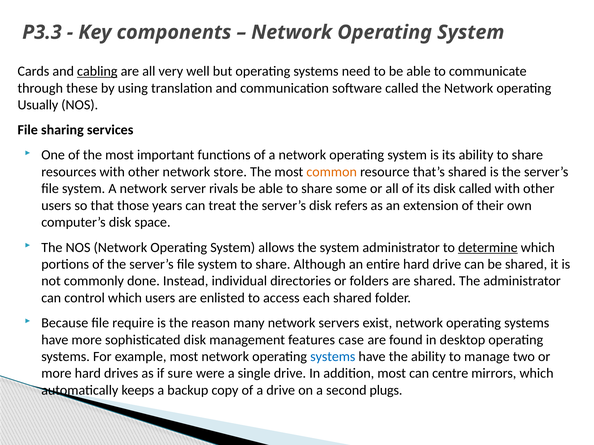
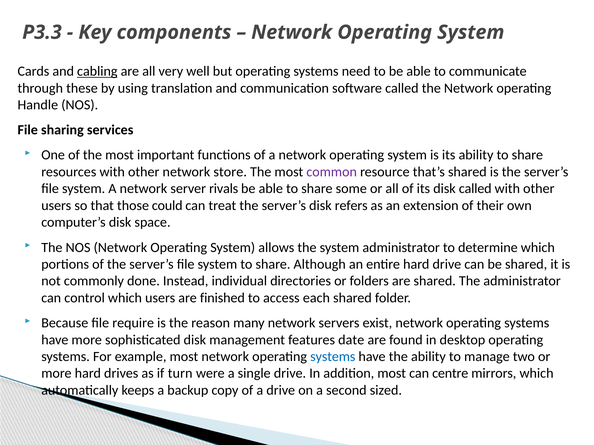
Usually: Usually -> Handle
common colour: orange -> purple
years: years -> could
determine underline: present -> none
enlisted: enlisted -> finished
case: case -> date
sure: sure -> turn
plugs: plugs -> sized
